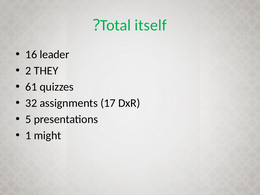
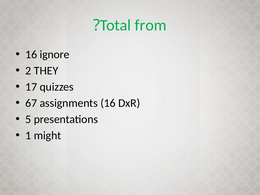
itself: itself -> from
leader: leader -> ignore
61: 61 -> 17
32: 32 -> 67
assignments 17: 17 -> 16
